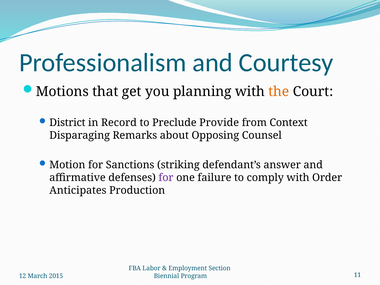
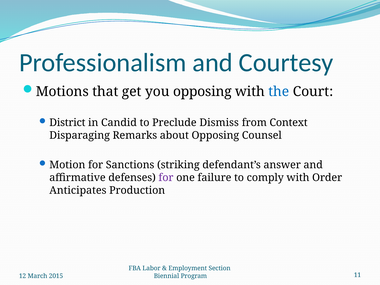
you planning: planning -> opposing
the colour: orange -> blue
Record: Record -> Candid
Provide: Provide -> Dismiss
